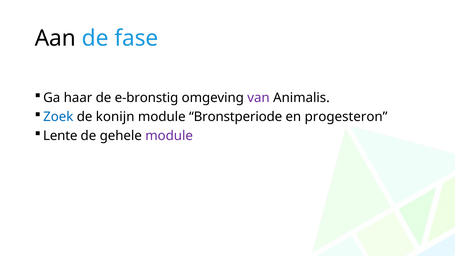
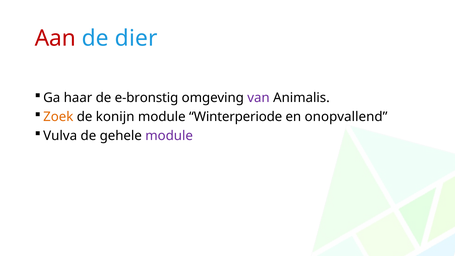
Aan colour: black -> red
fase: fase -> dier
Zoek colour: blue -> orange
Bronstperiode: Bronstperiode -> Winterperiode
progesteron: progesteron -> onopvallend
Lente: Lente -> Vulva
